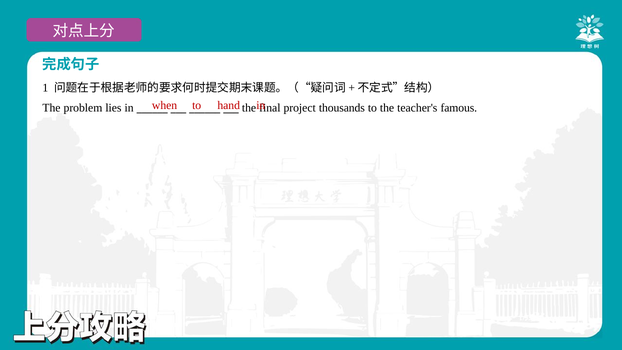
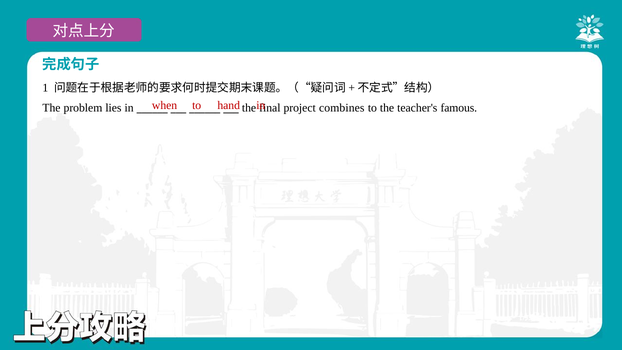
thousands: thousands -> combines
